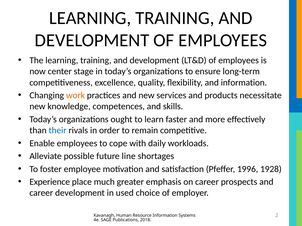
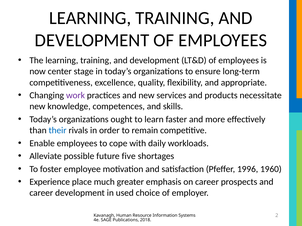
and information: information -> appropriate
work colour: orange -> purple
line: line -> five
1928: 1928 -> 1960
